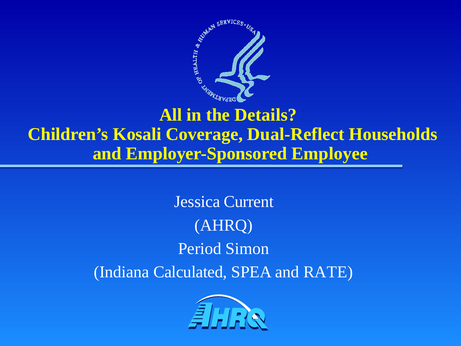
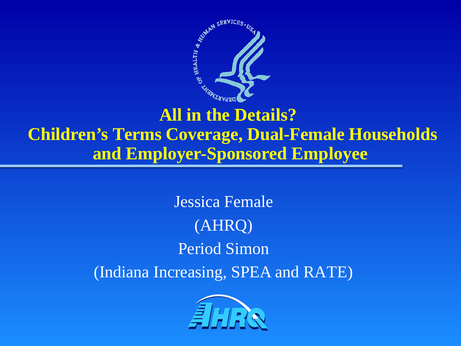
Kosali: Kosali -> Terms
Dual-Reflect: Dual-Reflect -> Dual-Female
Current: Current -> Female
Calculated: Calculated -> Increasing
